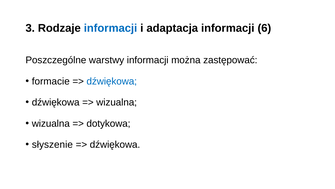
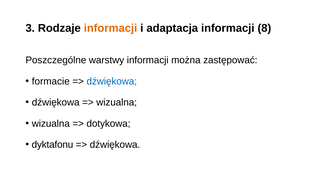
informacji at (111, 28) colour: blue -> orange
6: 6 -> 8
słyszenie: słyszenie -> dyktafonu
